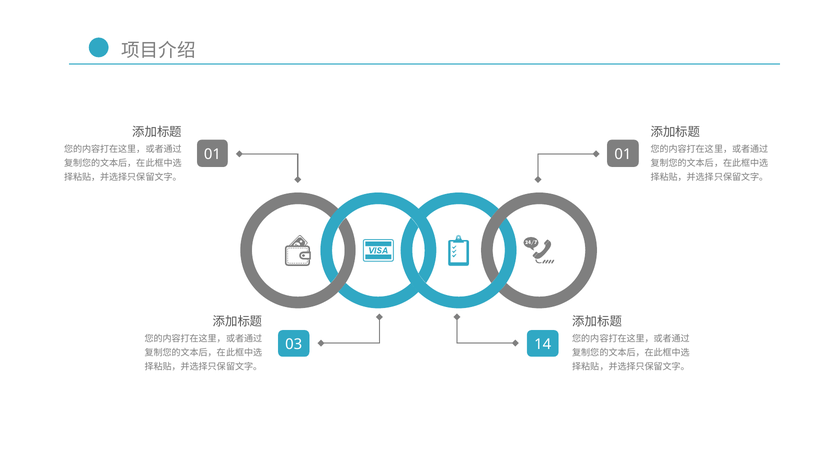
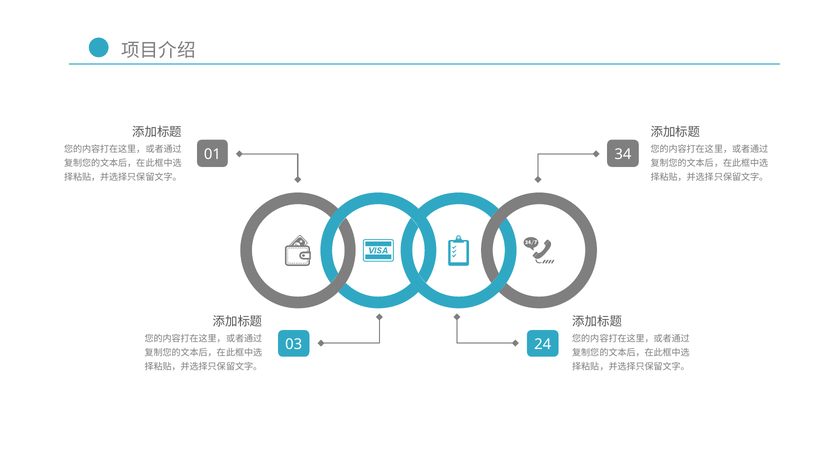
01 01: 01 -> 34
14: 14 -> 24
